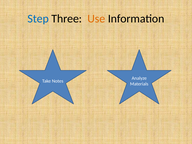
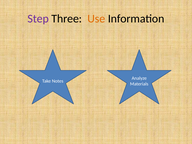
Step colour: blue -> purple
